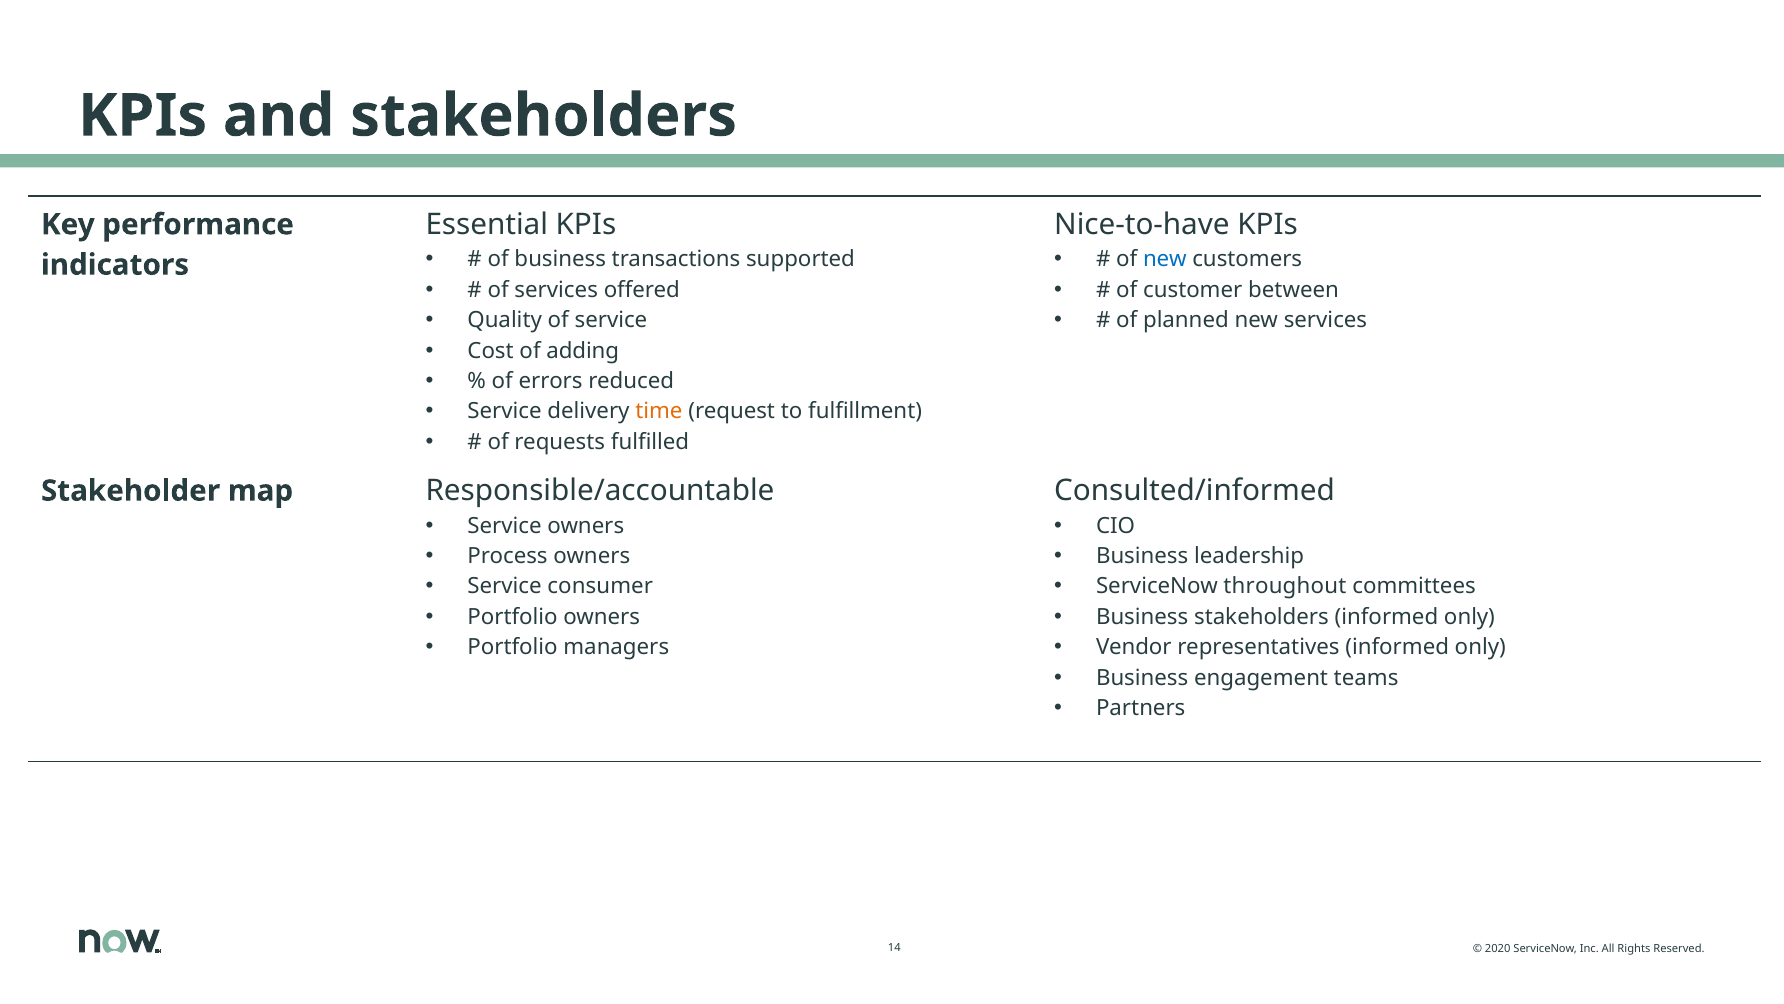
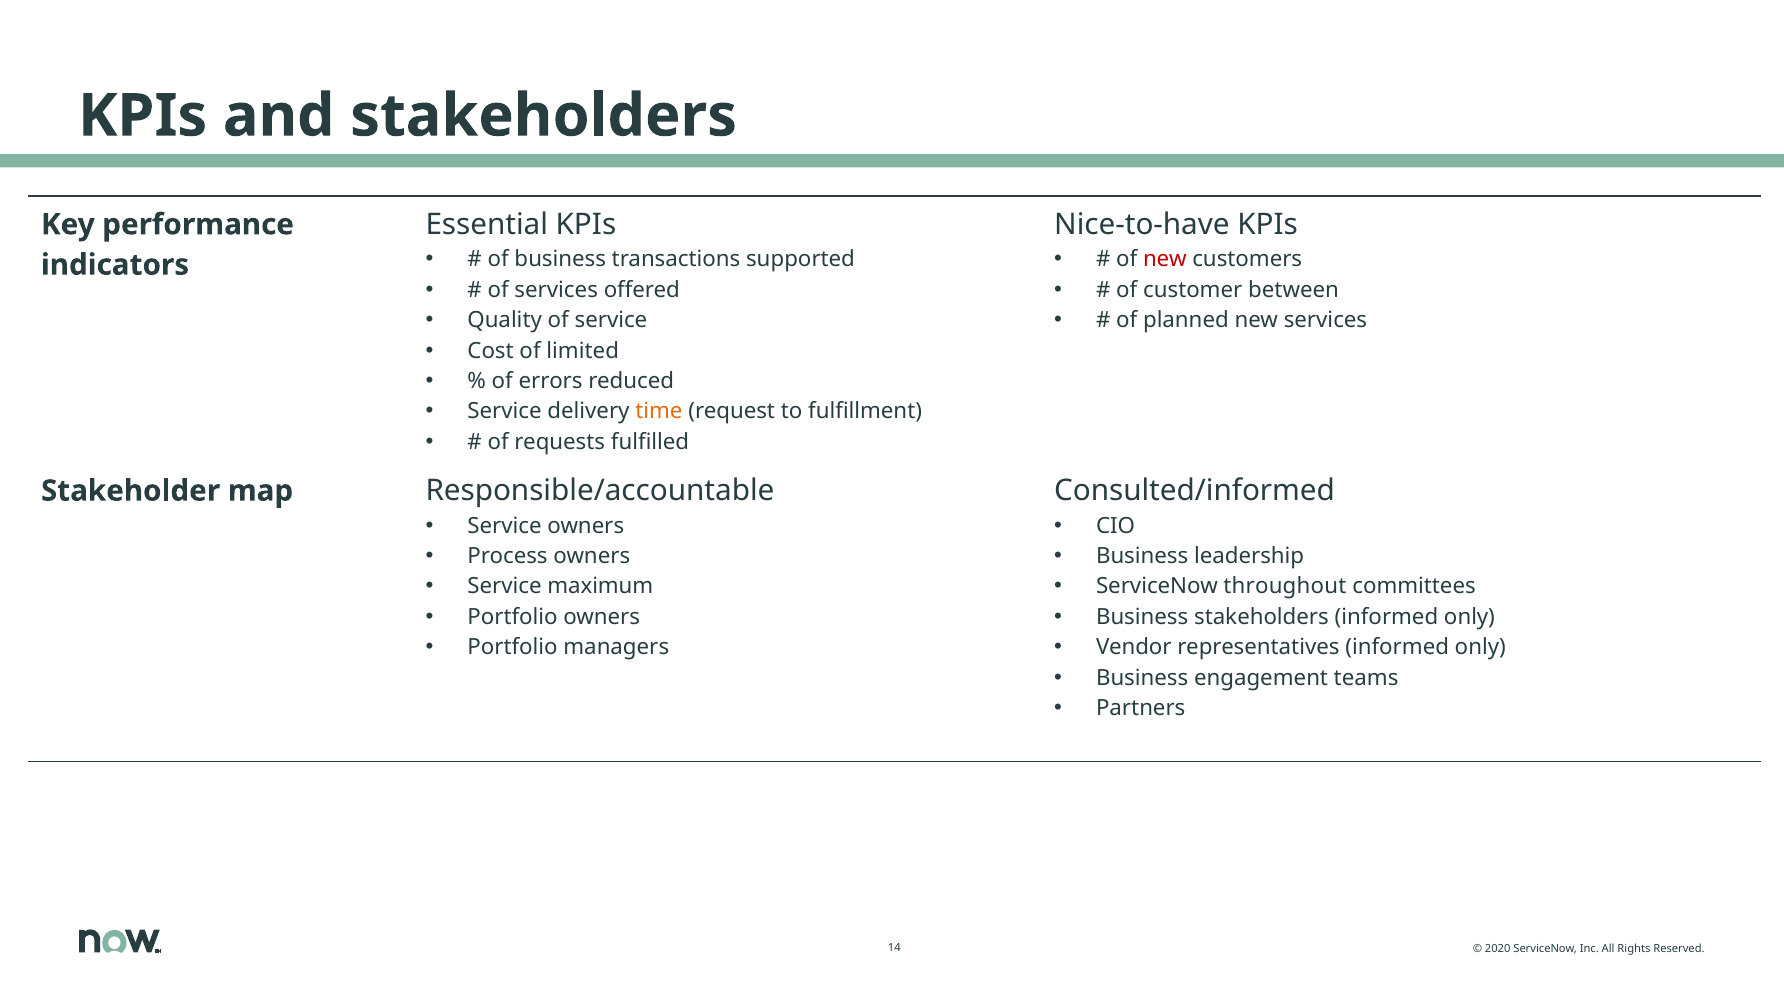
new at (1165, 260) colour: blue -> red
adding: adding -> limited
consumer: consumer -> maximum
